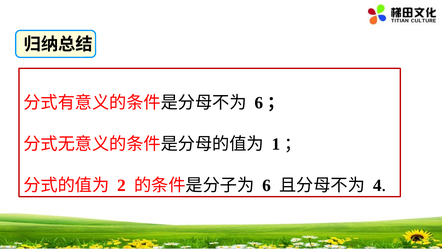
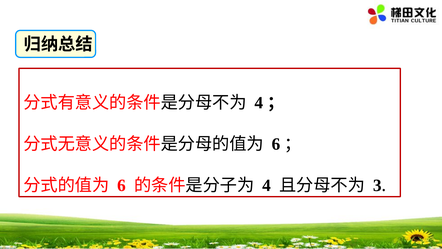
6 at (259, 103): 6 -> 4
1 at (276, 144): 1 -> 6
2 at (121, 185): 2 -> 6
6 at (267, 185): 6 -> 4
4: 4 -> 3
